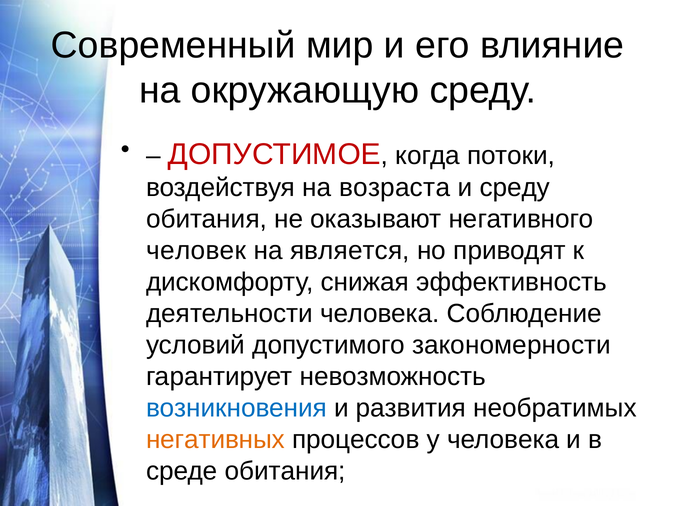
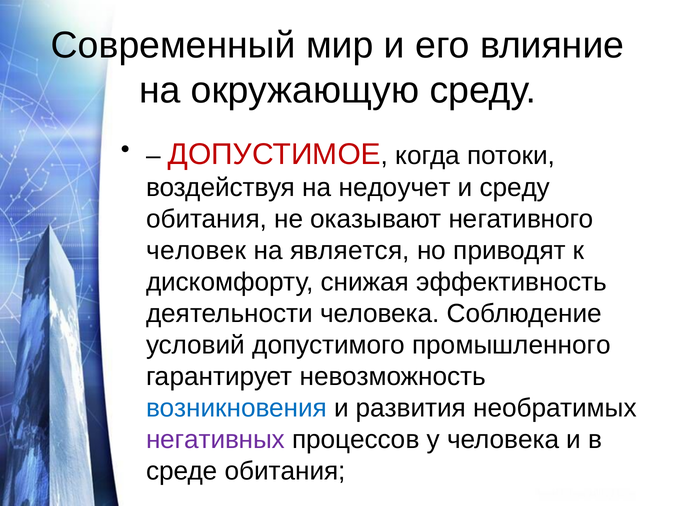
возраста: возраста -> недоучет
закономерности: закономерности -> промышленного
негативных colour: orange -> purple
